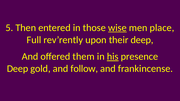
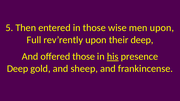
wise underline: present -> none
men place: place -> upon
offered them: them -> those
follow: follow -> sheep
